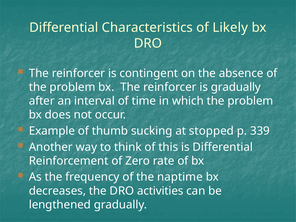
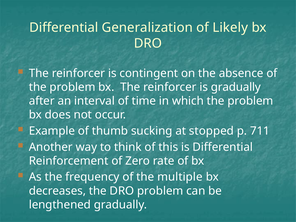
Characteristics: Characteristics -> Generalization
339: 339 -> 711
naptime: naptime -> multiple
DRO activities: activities -> problem
